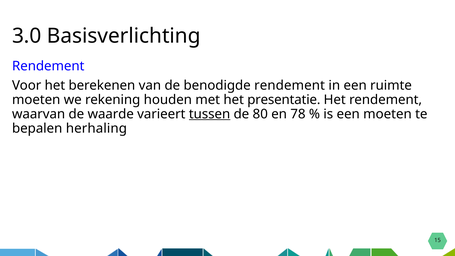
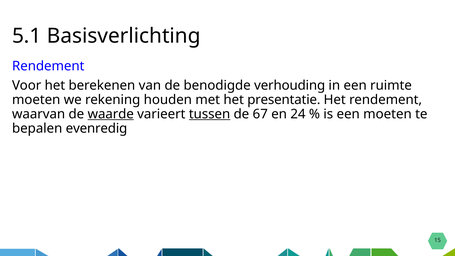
3.0: 3.0 -> 5.1
benodigde rendement: rendement -> verhouding
waarde underline: none -> present
80: 80 -> 67
78: 78 -> 24
herhaling: herhaling -> evenredig
